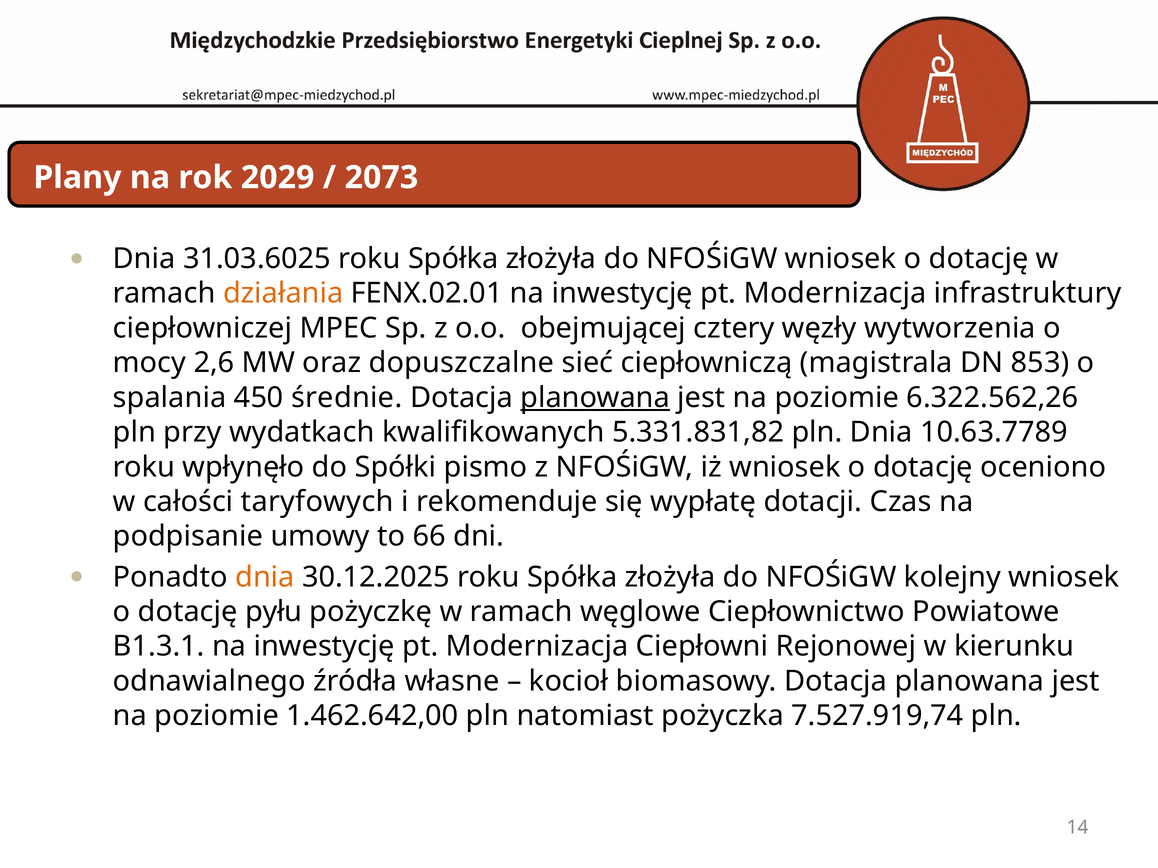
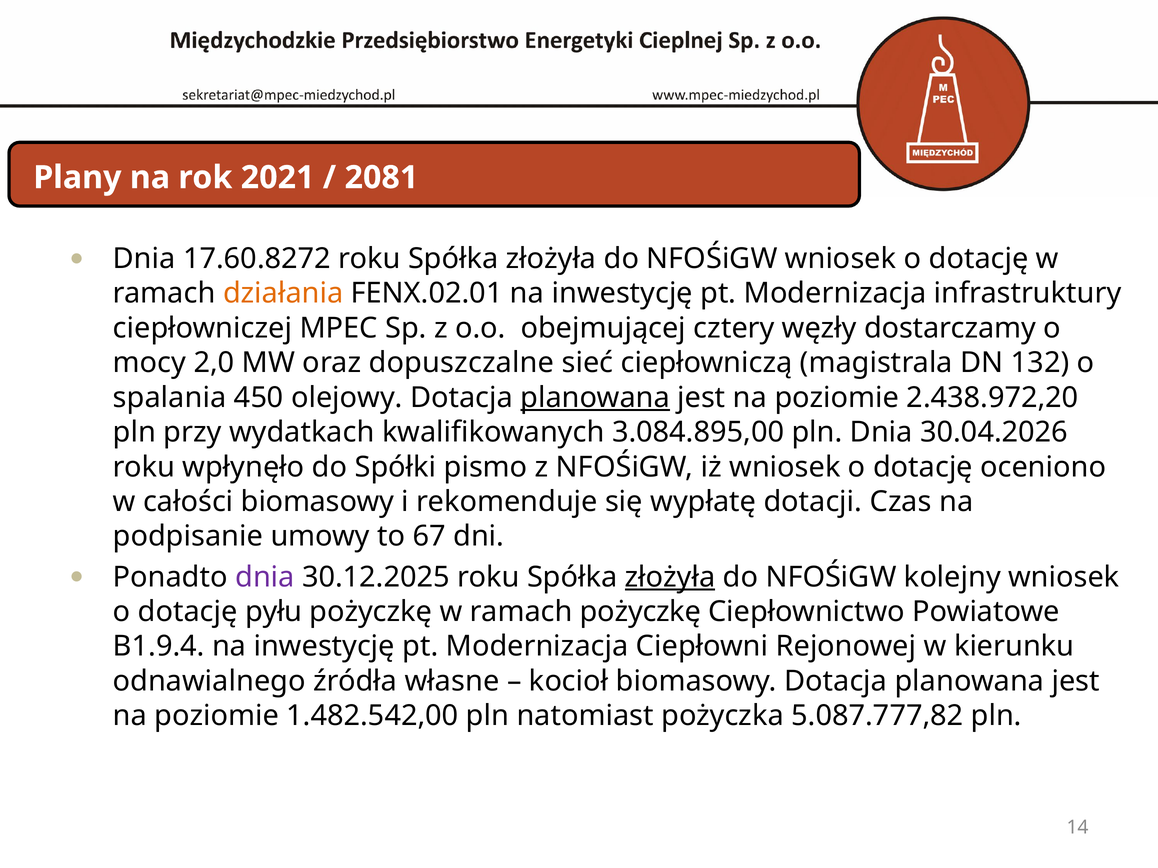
2029: 2029 -> 2021
2073: 2073 -> 2081
31.03.6025: 31.03.6025 -> 17.60.8272
wytworzenia: wytworzenia -> dostarczamy
2,6: 2,6 -> 2,0
853: 853 -> 132
średnie: średnie -> olejowy
6.322.562,26: 6.322.562,26 -> 2.438.972,20
5.331.831,82: 5.331.831,82 -> 3.084.895,00
10.63.7789: 10.63.7789 -> 30.04.2026
całości taryfowych: taryfowych -> biomasowy
66: 66 -> 67
dnia at (265, 577) colour: orange -> purple
złożyła at (670, 577) underline: none -> present
ramach węglowe: węglowe -> pożyczkę
B1.3.1: B1.3.1 -> B1.9.4
1.462.642,00: 1.462.642,00 -> 1.482.542,00
7.527.919,74: 7.527.919,74 -> 5.087.777,82
